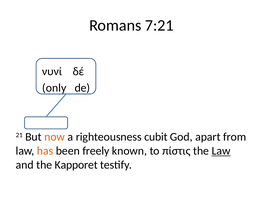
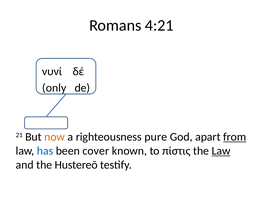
7:21: 7:21 -> 4:21
cubit: cubit -> pure
from underline: none -> present
has colour: orange -> blue
freely: freely -> cover
Kapporet: Kapporet -> Hustereō
